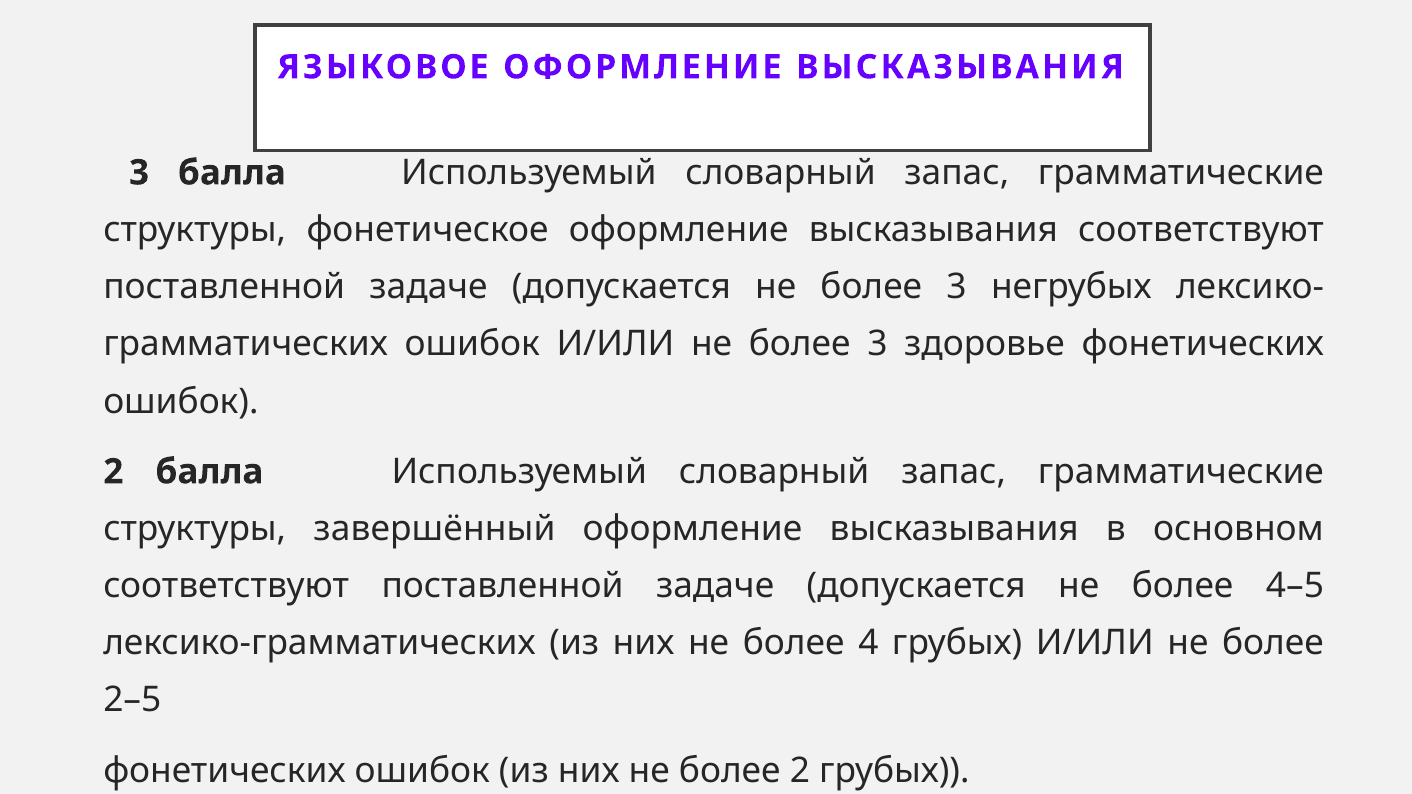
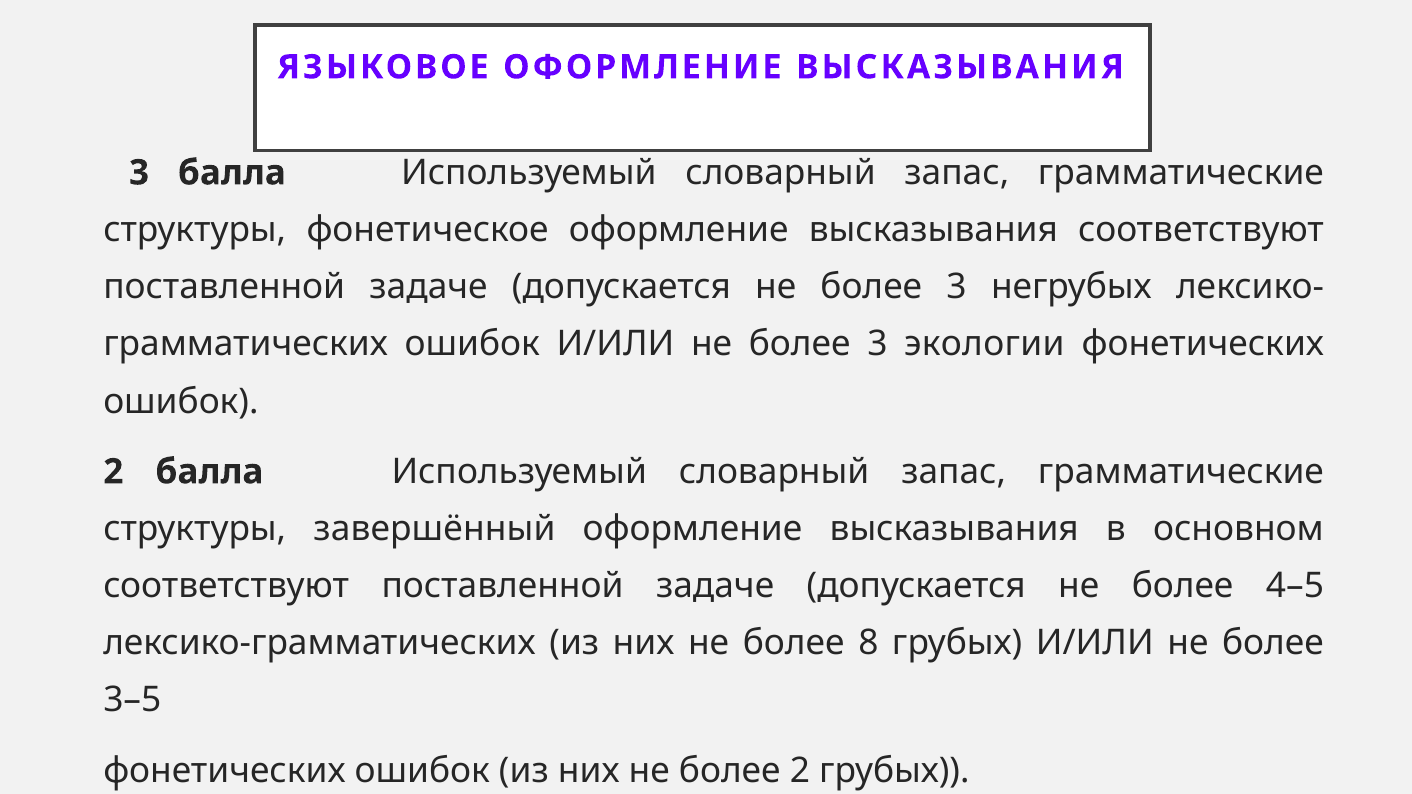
здоровье: здоровье -> экологии
4: 4 -> 8
2–5: 2–5 -> 3–5
